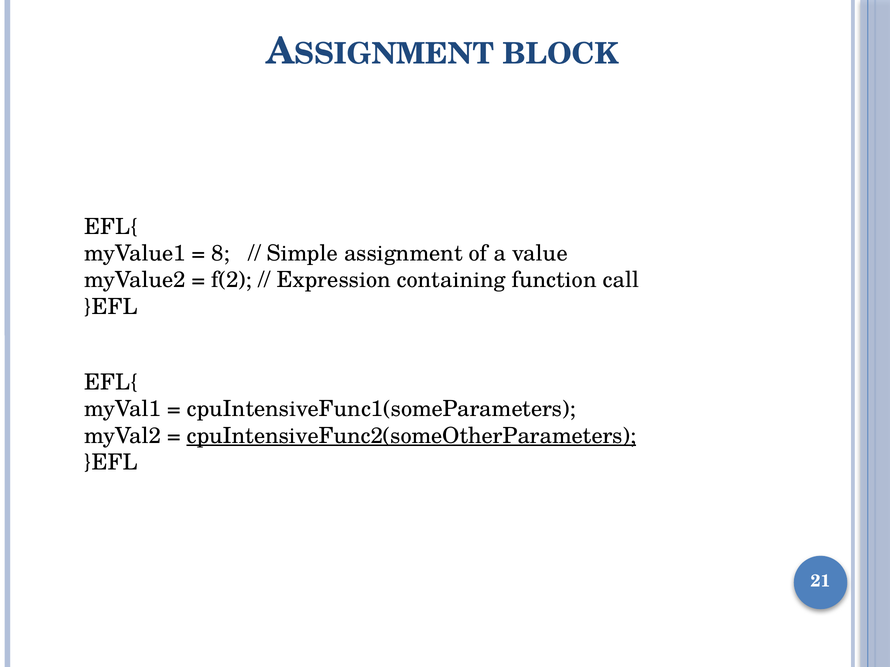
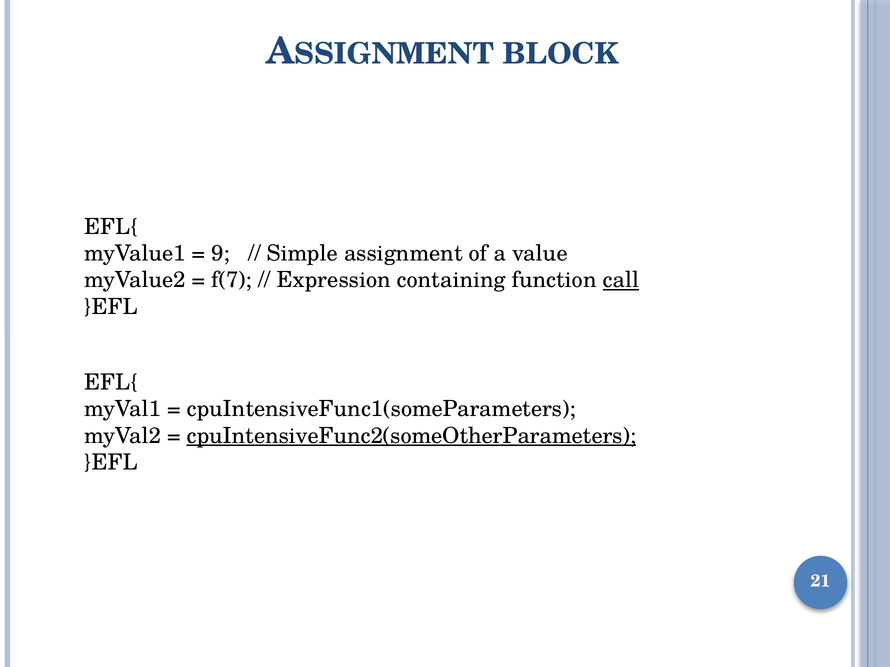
8: 8 -> 9
f(2: f(2 -> f(7
call underline: none -> present
